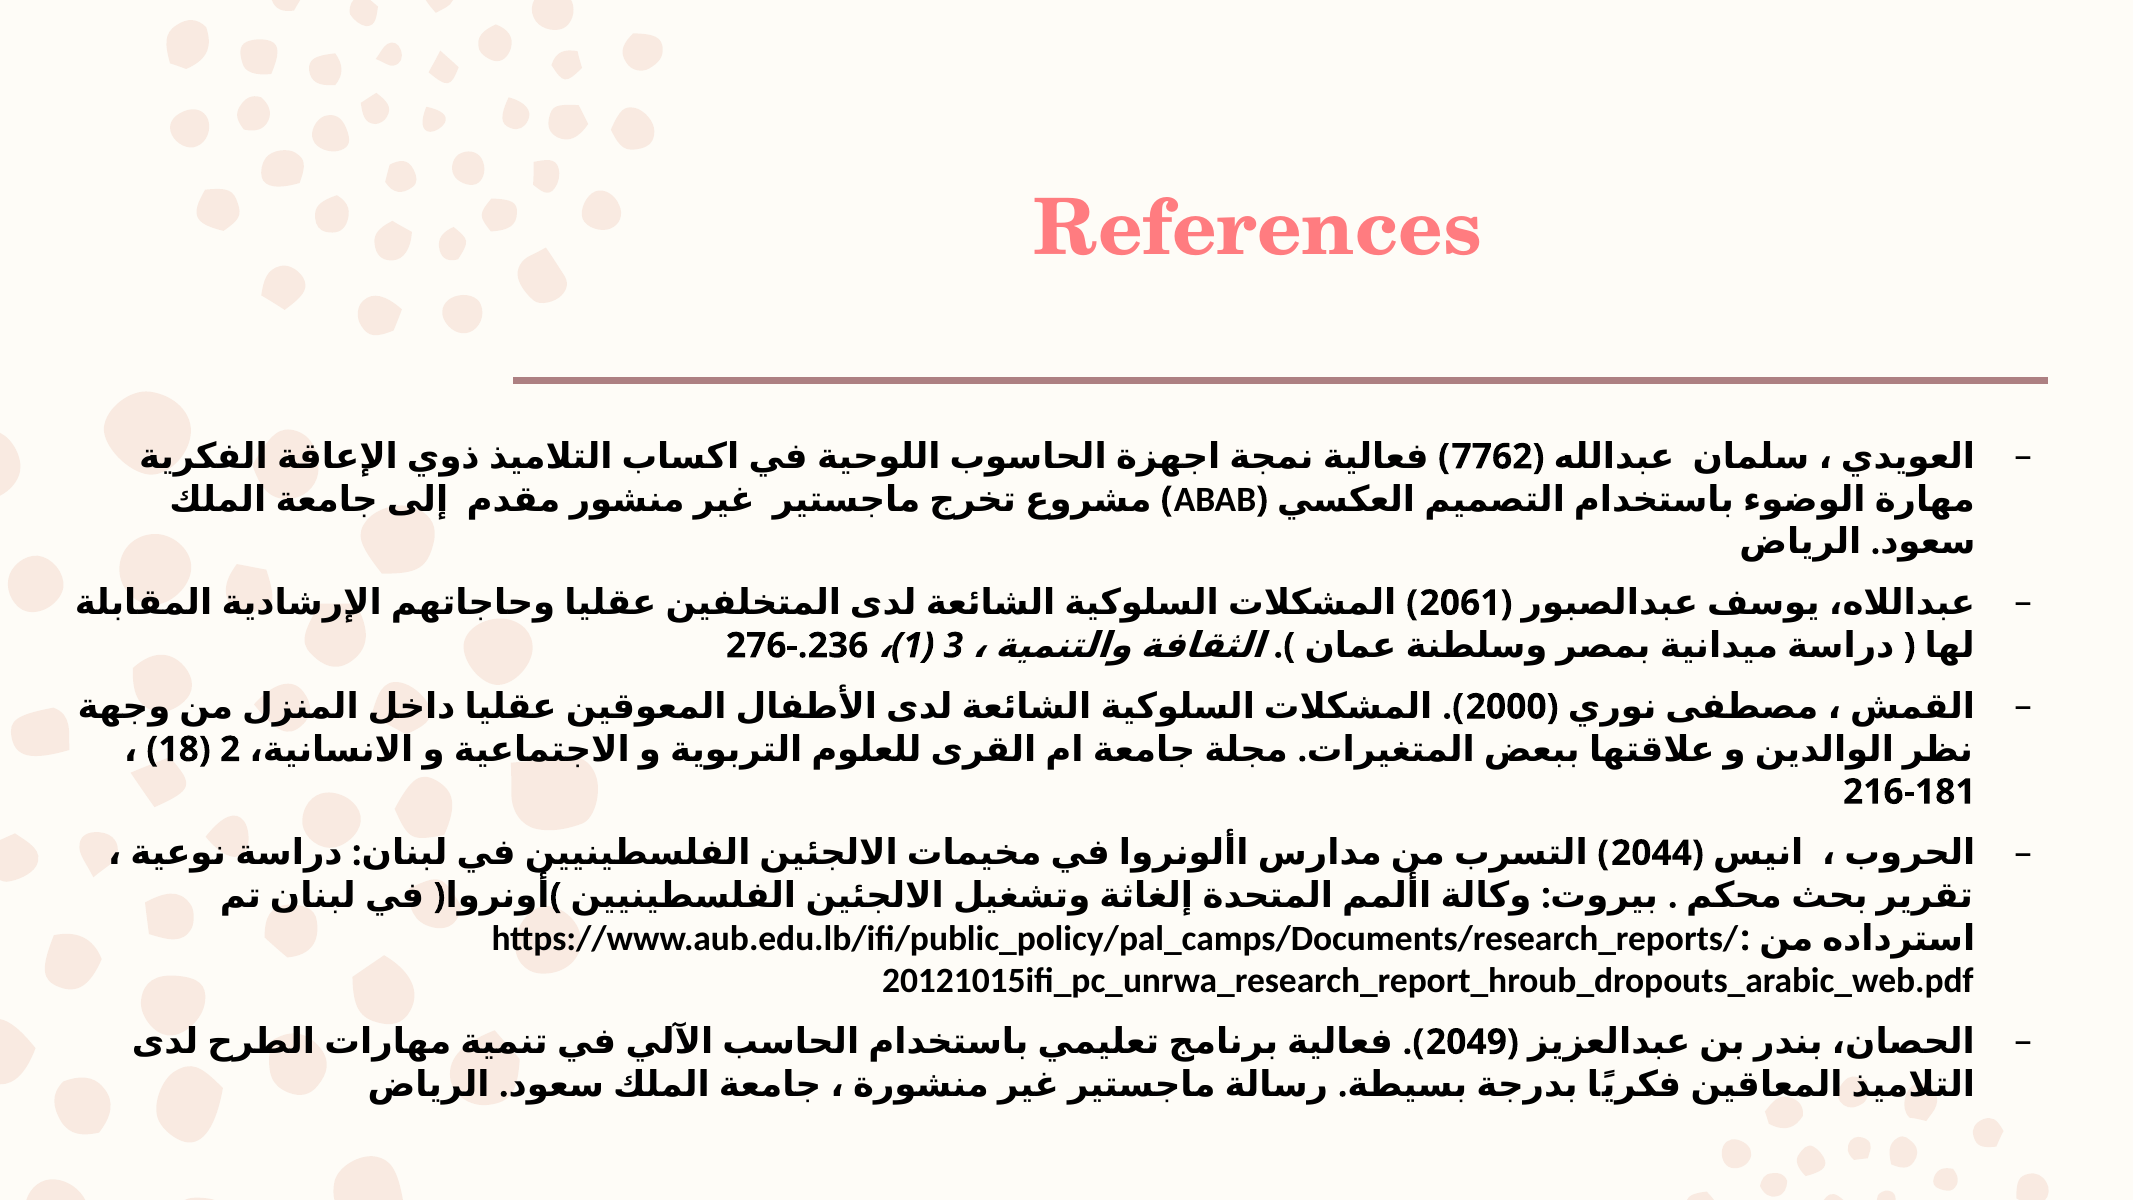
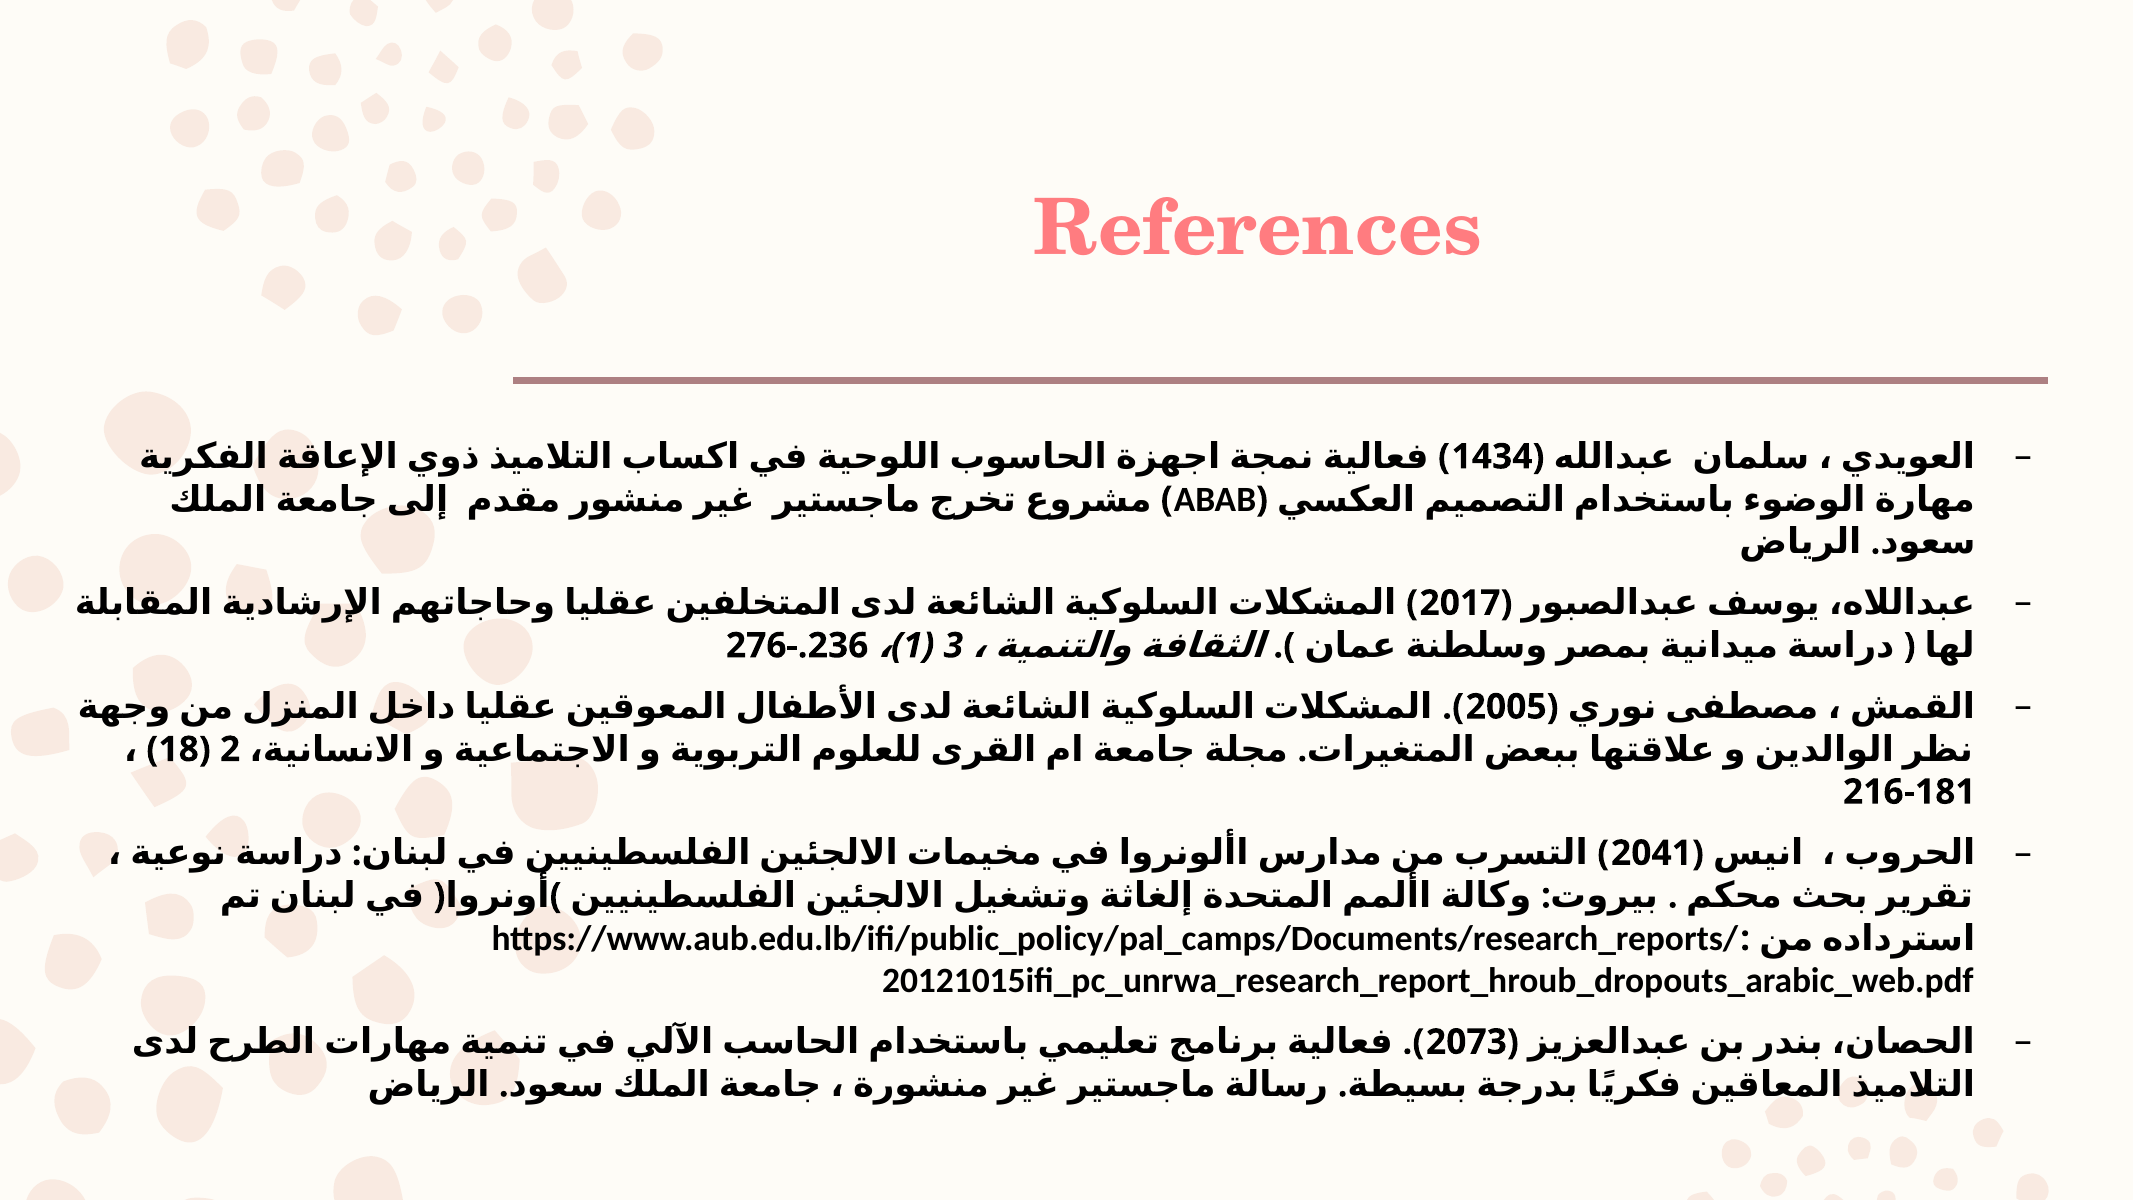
7762: 7762 -> 1434
2061: 2061 -> 2017
2000: 2000 -> 2005
2044: 2044 -> 2041
2049: 2049 -> 2073
